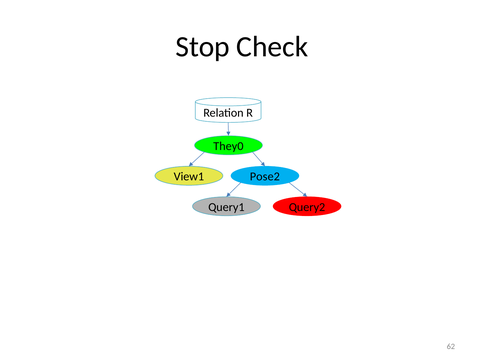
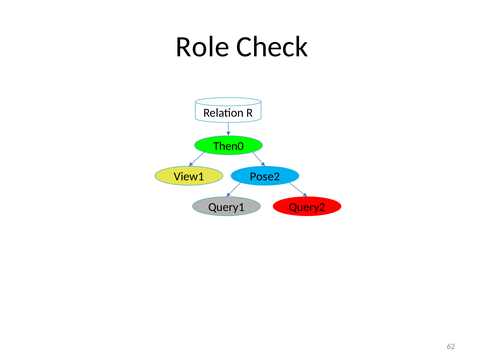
Stop: Stop -> Role
They0: They0 -> Then0
